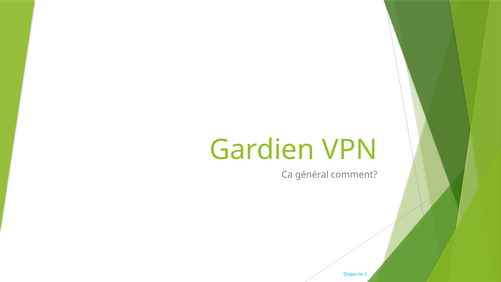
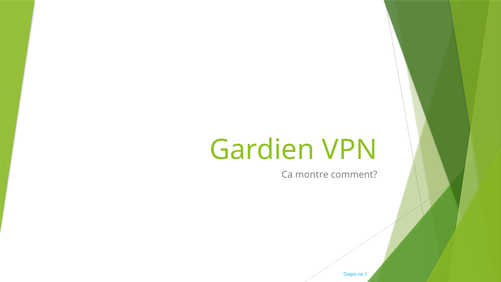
général: général -> montre
